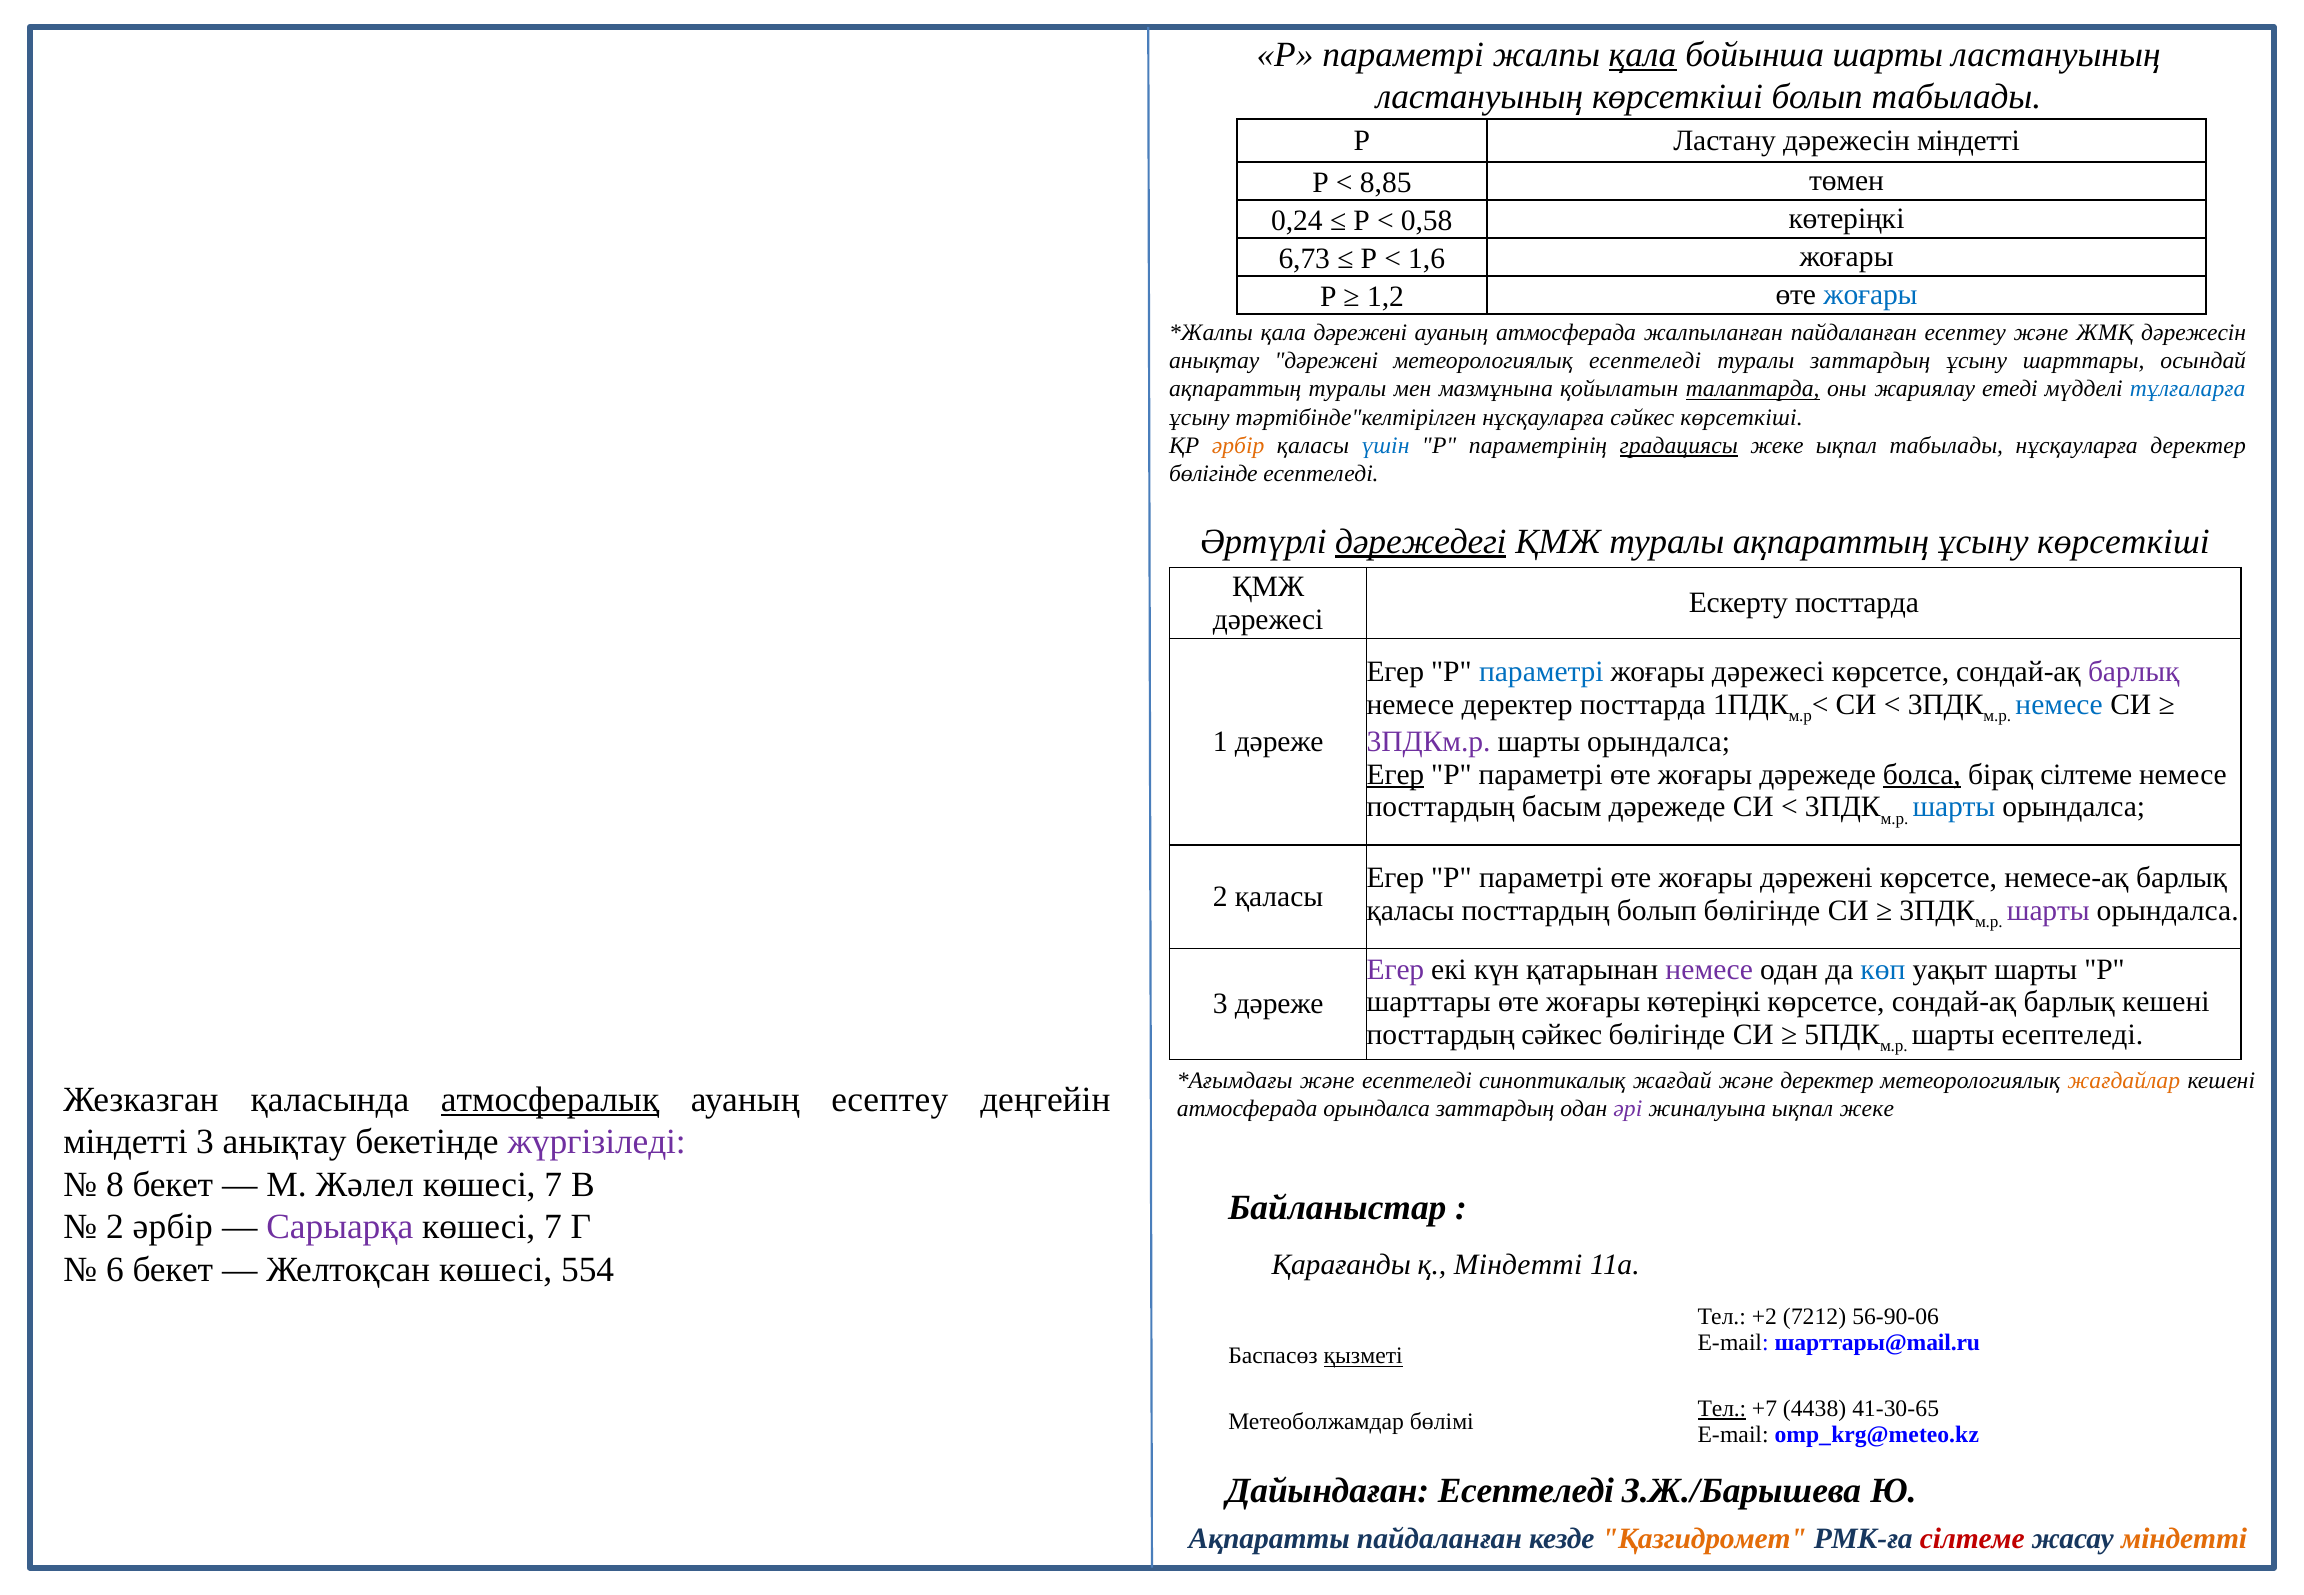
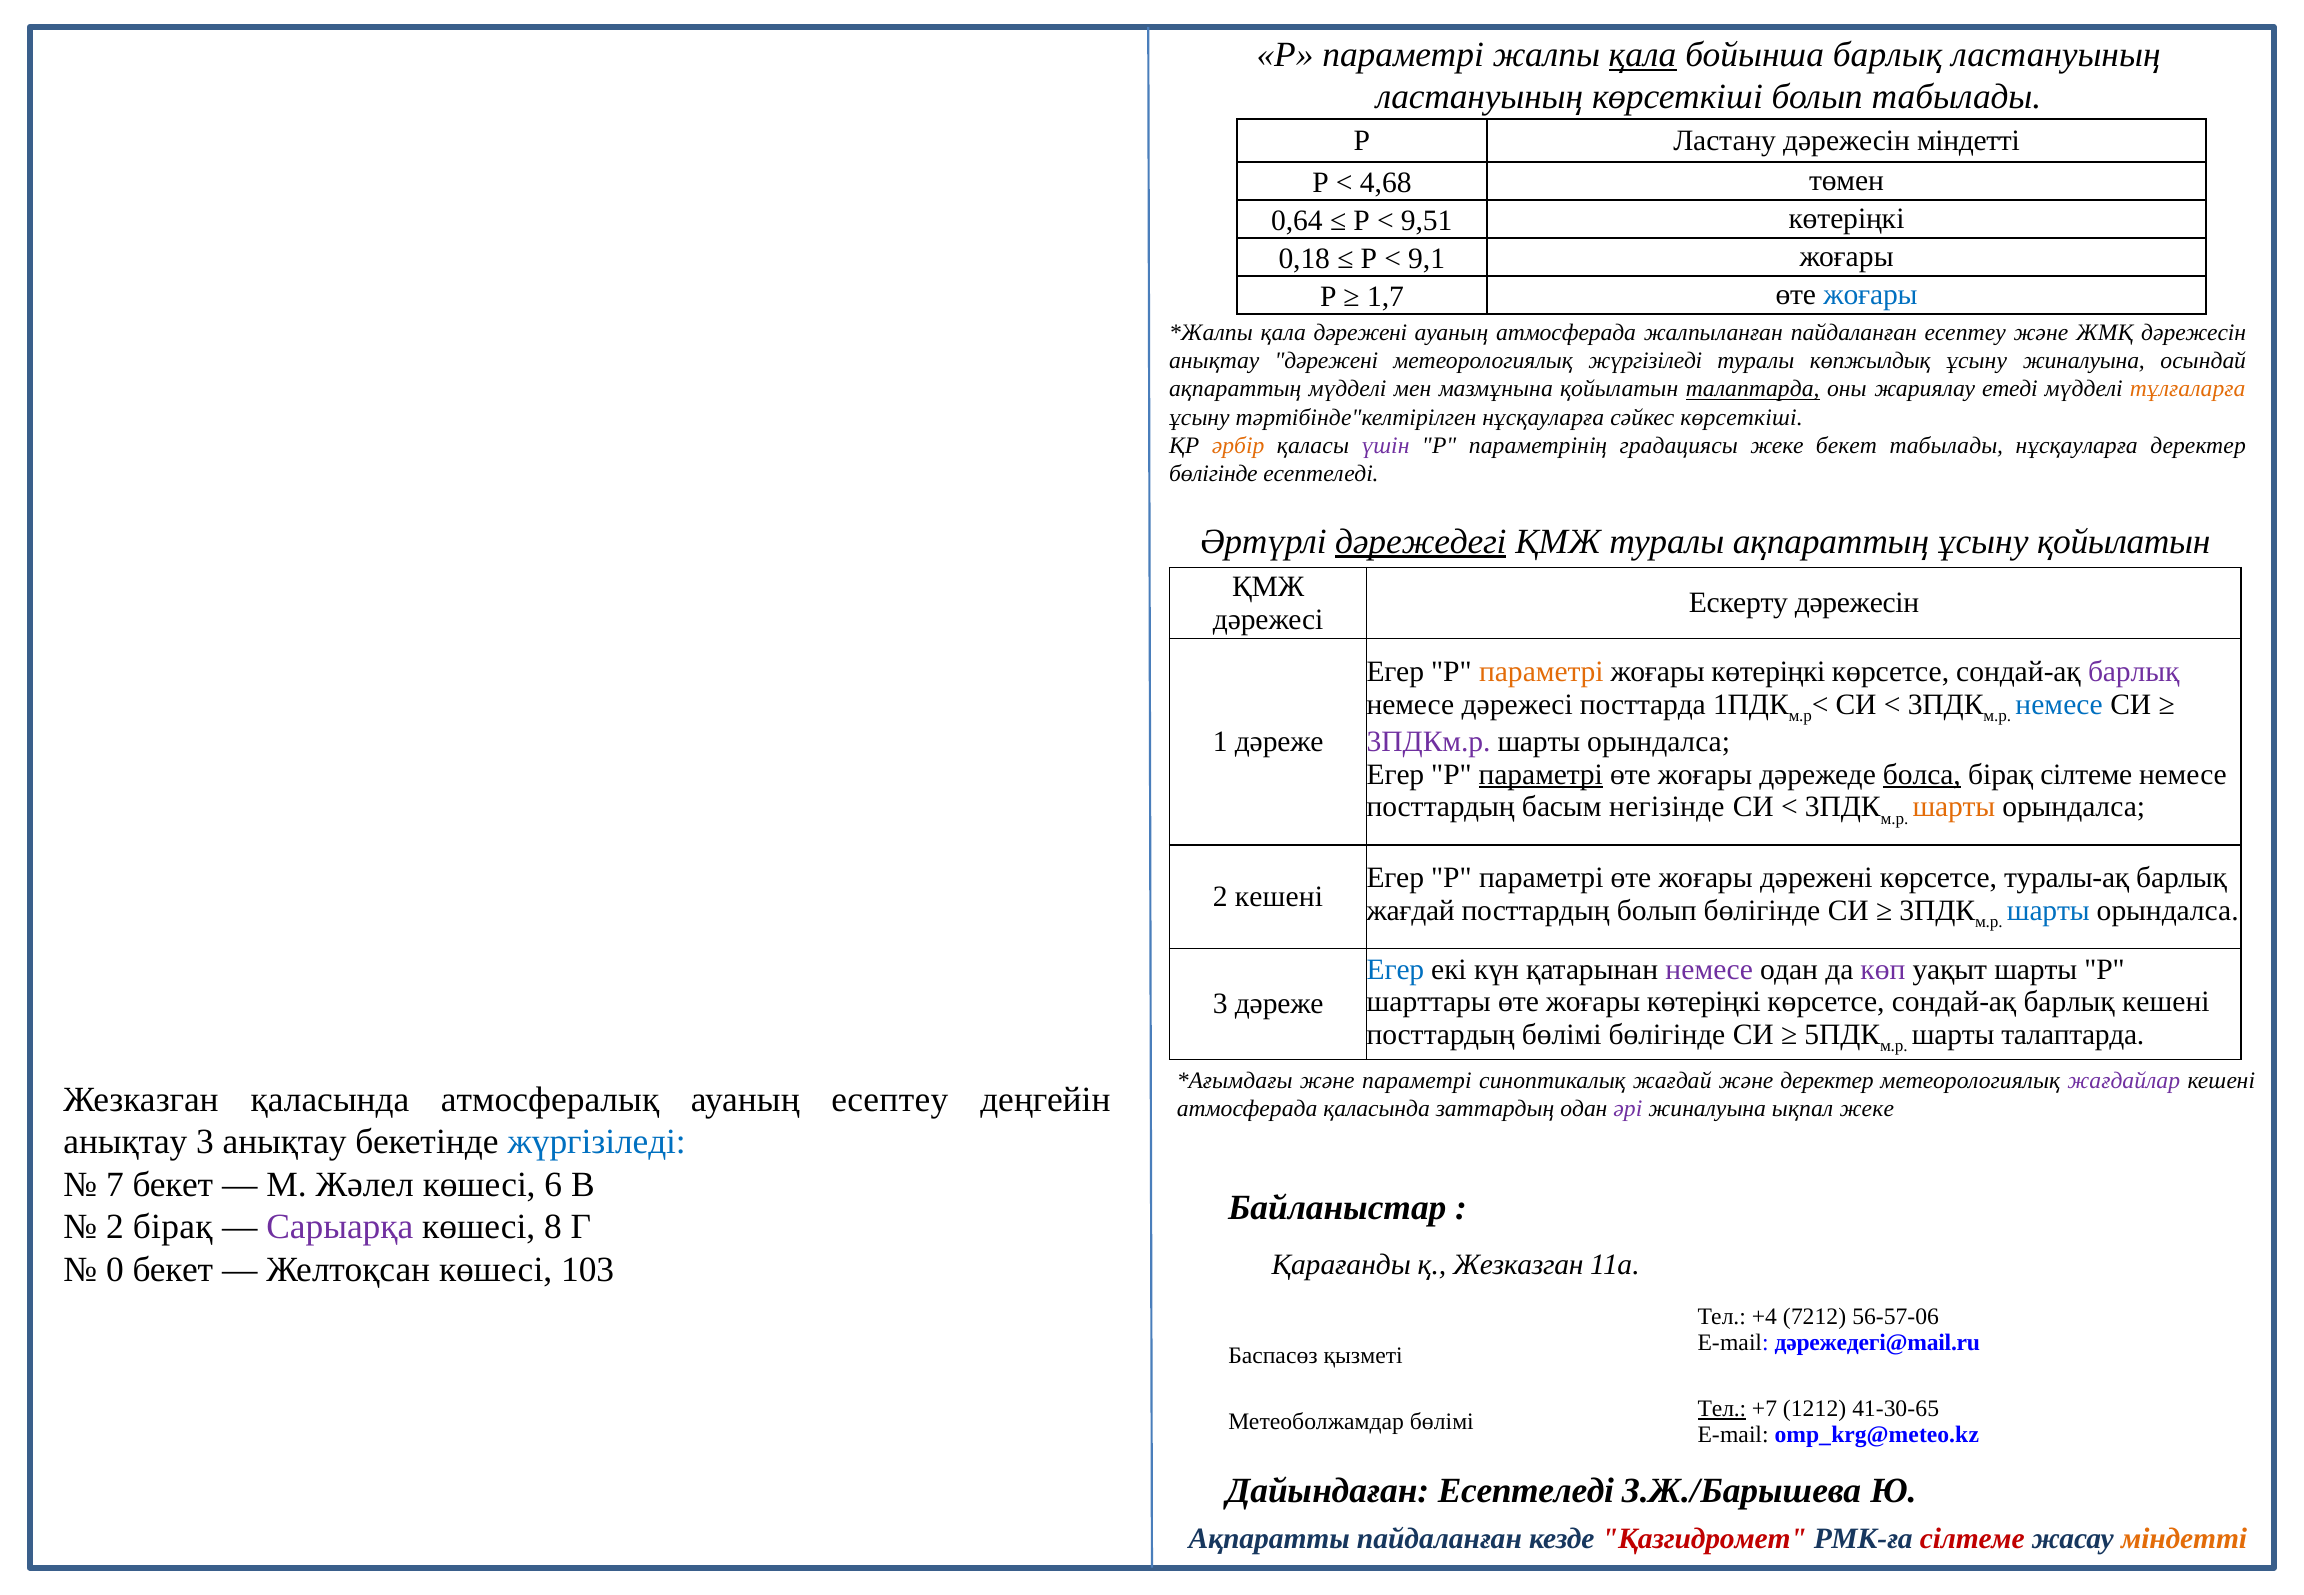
бойынша шарты: шарты -> барлық
8,85: 8,85 -> 4,68
0,24: 0,24 -> 0,64
0,58: 0,58 -> 9,51
6,73: 6,73 -> 0,18
1,6: 1,6 -> 9,1
1,2: 1,2 -> 1,7
метеорологиялық есептеледі: есептеледі -> жүргізіледі
туралы заттардың: заттардың -> көпжылдық
ұсыну шарттары: шарттары -> жиналуына
ақпараттың туралы: туралы -> мүдделі
тұлғаларға colour: blue -> orange
үшін colour: blue -> purple
градациясы underline: present -> none
жеке ықпал: ықпал -> бекет
ұсыну көрсеткіші: көрсеткіші -> қойылатын
Ескерту посттарда: посттарда -> дәрежесін
параметрі at (1541, 672) colour: blue -> orange
дәрежесі at (1768, 672): дәрежесі -> көтеріңкі
немесе деректер: деректер -> дәрежесі
Егер at (1395, 775) underline: present -> none
параметрі at (1541, 775) underline: none -> present
басым дәрежеде: дәрежеде -> негізінде
шарты at (1954, 807) colour: blue -> orange
немесе-ақ: немесе-ақ -> туралы-ақ
2 қаласы: қаласы -> кешені
қаласы at (1411, 911): қаласы -> жағдай
шарты at (2048, 911) colour: purple -> blue
Егер at (1395, 969) colour: purple -> blue
көп colour: blue -> purple
посттардың сәйкес: сәйкес -> бөлімі
шарты есептеледі: есептеледі -> талаптарда
және есептеледі: есептеледі -> параметрі
жағдайлар colour: orange -> purple
атмосфералық underline: present -> none
атмосферада орындалса: орындалса -> қаласында
міндетті at (126, 1142): міндетті -> анықтау
жүргізіледі at (597, 1142) colour: purple -> blue
8: 8 -> 7
Жәлел көшесі 7: 7 -> 6
2 әрбір: әрбір -> бірақ
7 at (553, 1227): 7 -> 8
қ Міндетті: Міндетті -> Жезказган
6: 6 -> 0
554: 554 -> 103
+2: +2 -> +4
56-90-06: 56-90-06 -> 56-57-06
шарттары@mail.ru: шарттары@mail.ru -> дәрежедегі@mail.ru
қызметі underline: present -> none
4438: 4438 -> 1212
Қазгидромет colour: orange -> red
